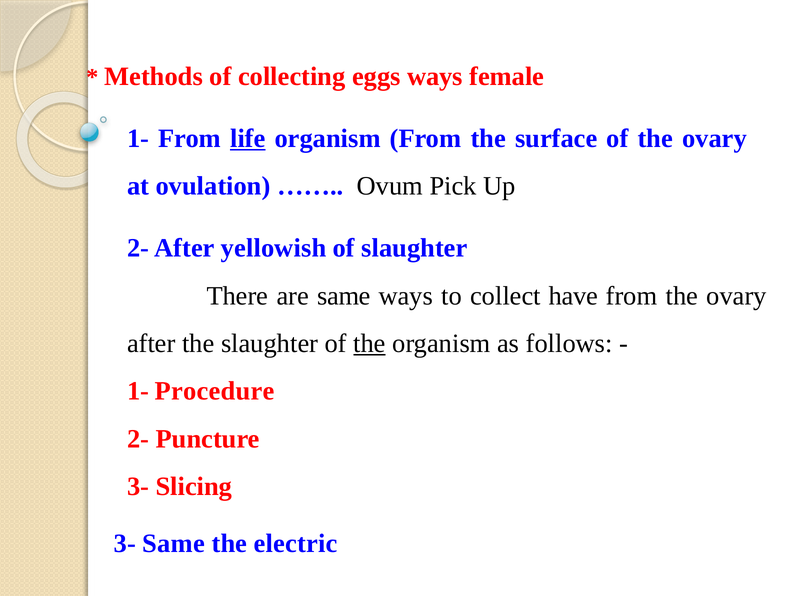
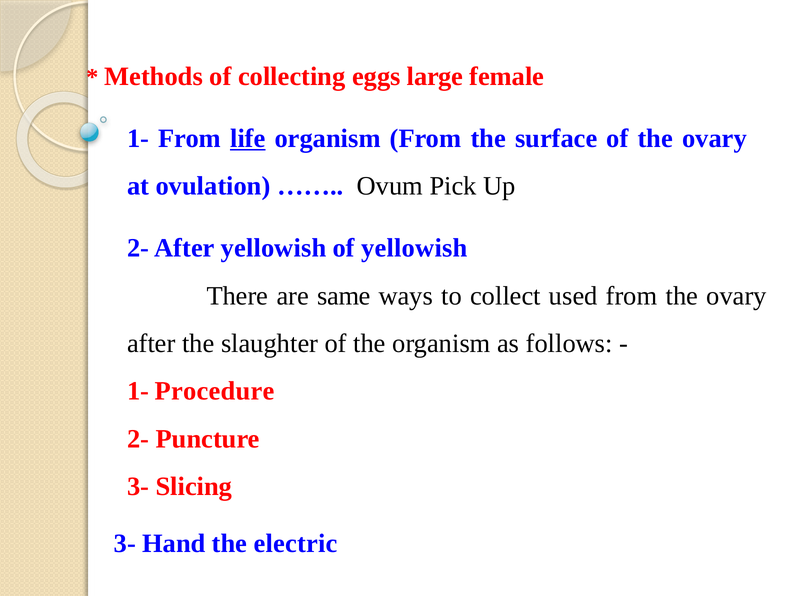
eggs ways: ways -> large
of slaughter: slaughter -> yellowish
have: have -> used
the at (370, 344) underline: present -> none
3- Same: Same -> Hand
